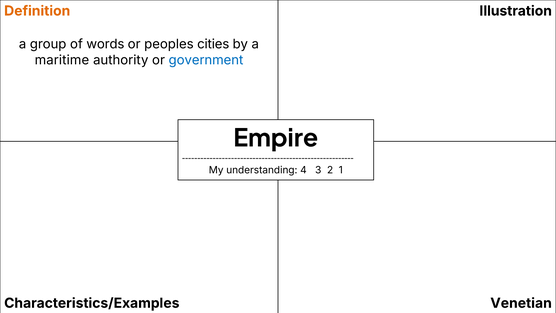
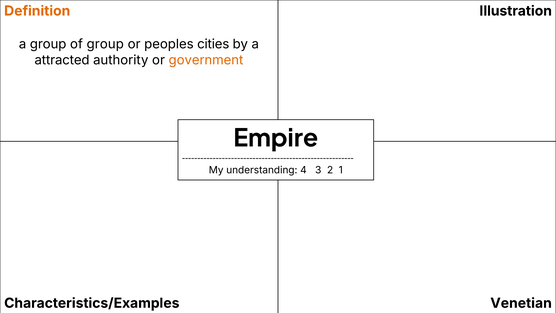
of words: words -> group
maritime: maritime -> attracted
government colour: blue -> orange
